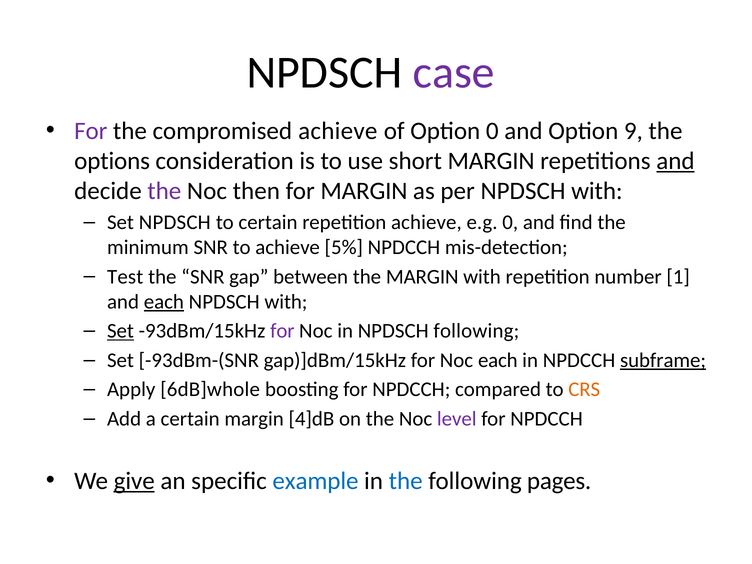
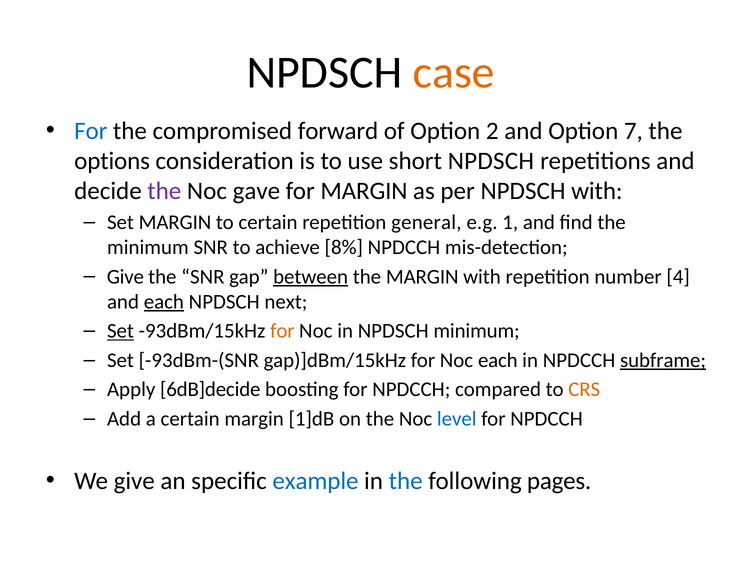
case colour: purple -> orange
For at (91, 131) colour: purple -> blue
compromised achieve: achieve -> forward
Option 0: 0 -> 2
9: 9 -> 7
short MARGIN: MARGIN -> NPDSCH
and at (675, 161) underline: present -> none
then: then -> gave
Set NPDSCH: NPDSCH -> MARGIN
repetition achieve: achieve -> general
e.g 0: 0 -> 1
5%: 5% -> 8%
Test at (125, 277): Test -> Give
between underline: none -> present
1: 1 -> 4
with at (286, 302): with -> next
for at (282, 331) colour: purple -> orange
NPDSCH following: following -> minimum
6dB]whole: 6dB]whole -> 6dB]decide
4]dB: 4]dB -> 1]dB
level colour: purple -> blue
give at (134, 481) underline: present -> none
